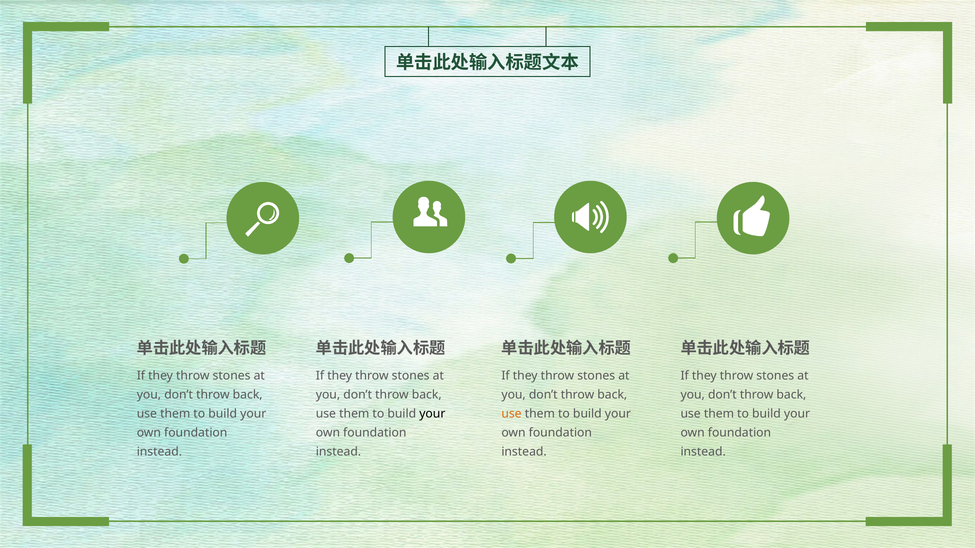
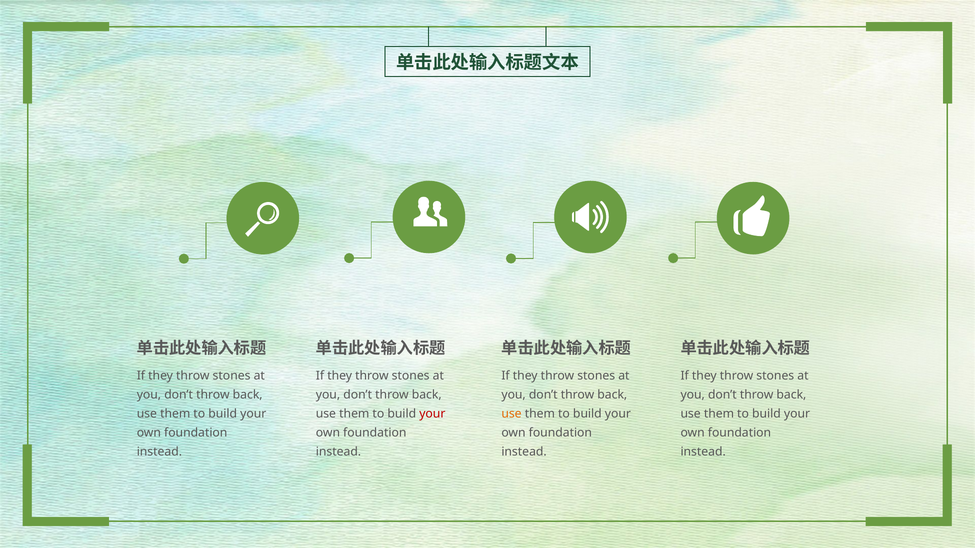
your at (432, 414) colour: black -> red
